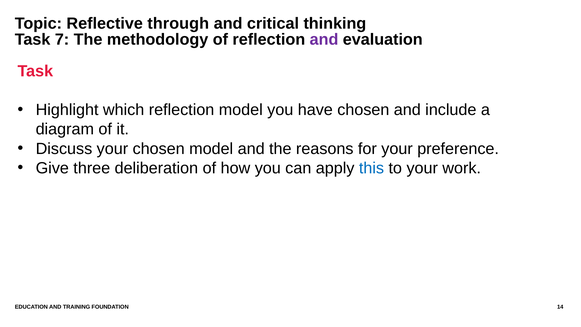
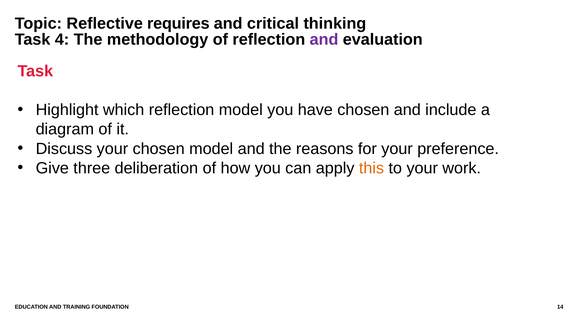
through: through -> requires
7: 7 -> 4
this colour: blue -> orange
